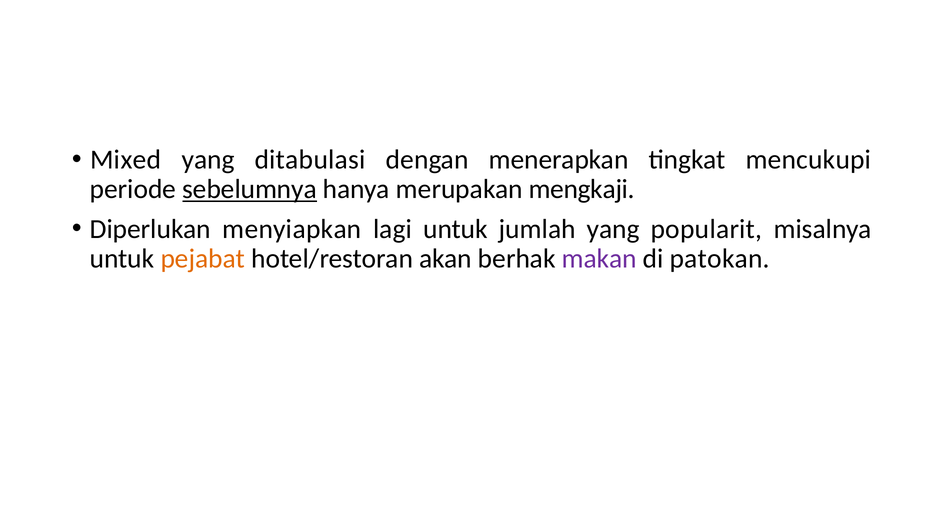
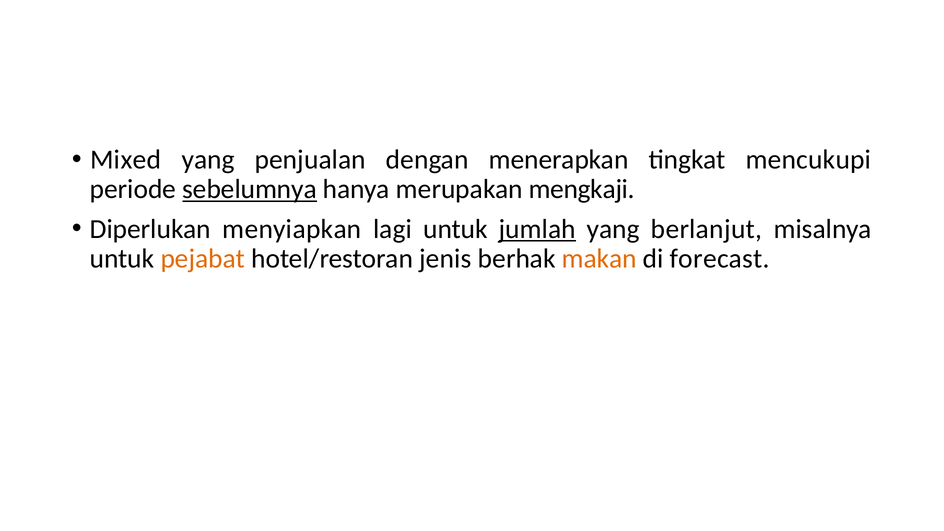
ditabulasi: ditabulasi -> penjualan
jumlah underline: none -> present
popularit: popularit -> berlanjut
akan: akan -> jenis
makan colour: purple -> orange
patokan: patokan -> forecast
